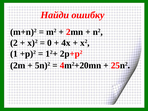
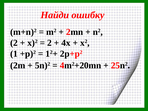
0 at (49, 43): 0 -> 2
